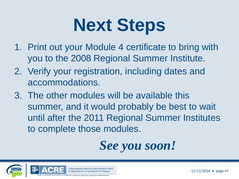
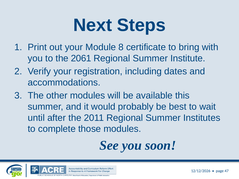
4: 4 -> 8
2008: 2008 -> 2061
